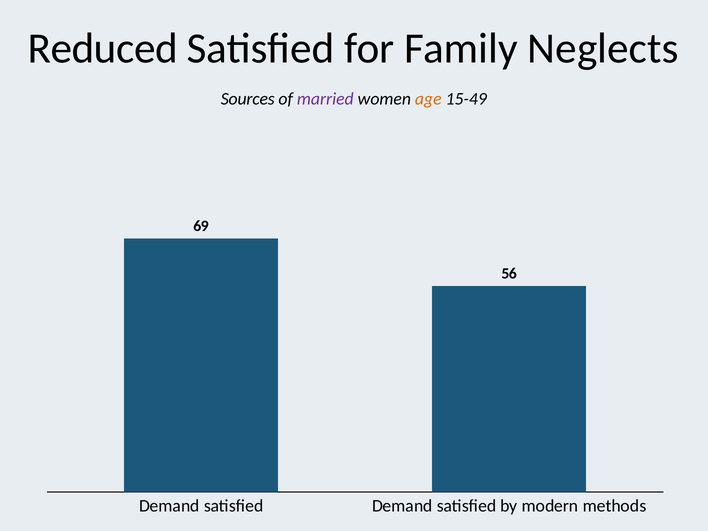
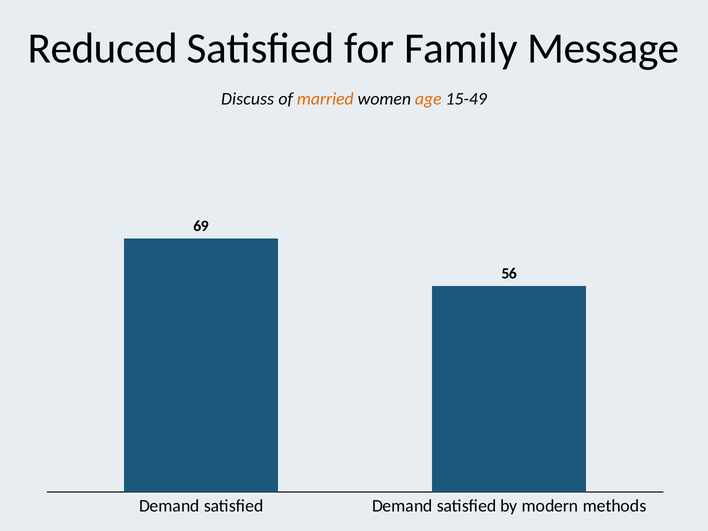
Neglects: Neglects -> Message
Sources: Sources -> Discuss
married colour: purple -> orange
